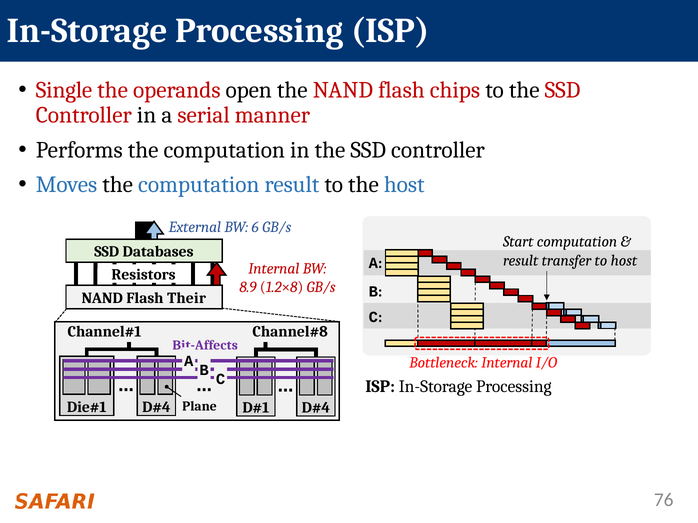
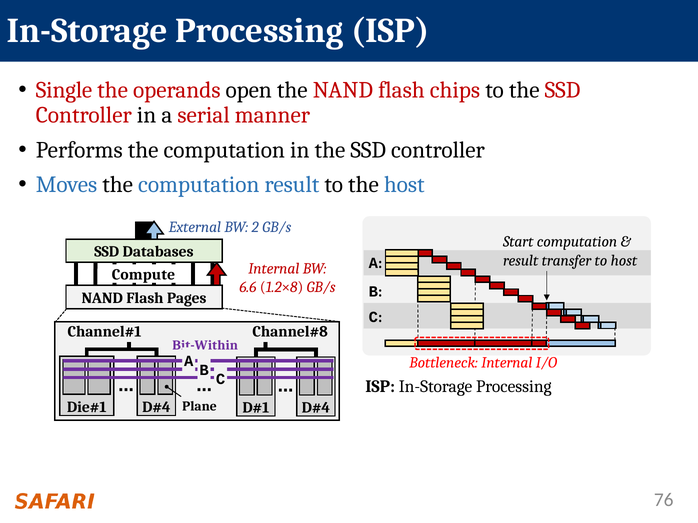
6: 6 -> 2
Resistors: Resistors -> Compute
8.9: 8.9 -> 6.6
Their: Their -> Pages
Bit-Affects: Bit-Affects -> Bit-Within
